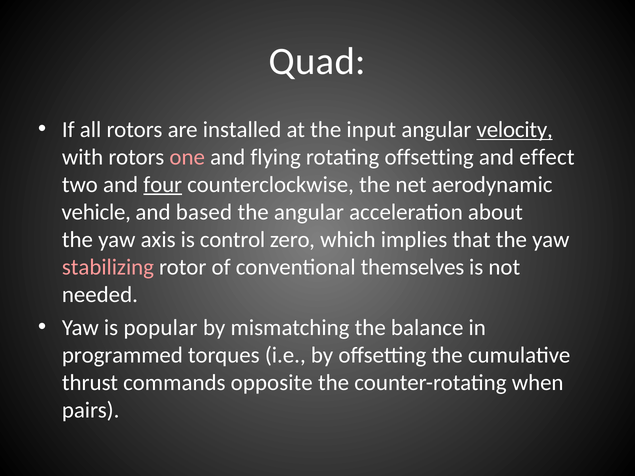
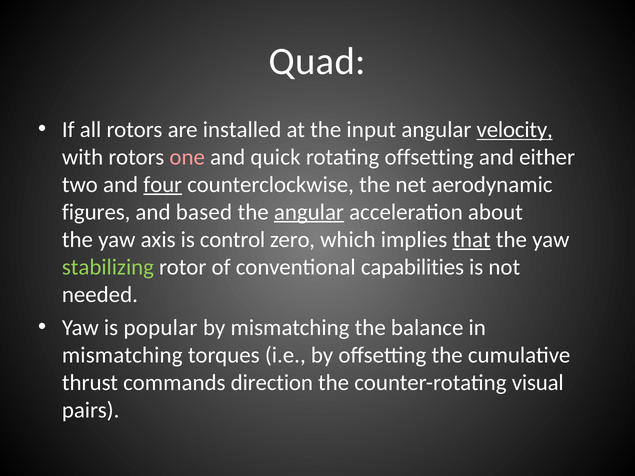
flying: flying -> quick
effect: effect -> either
vehicle: vehicle -> figures
angular at (309, 212) underline: none -> present
that underline: none -> present
stabilizing colour: pink -> light green
themselves: themselves -> capabilities
programmed at (122, 355): programmed -> mismatching
opposite: opposite -> direction
when: when -> visual
